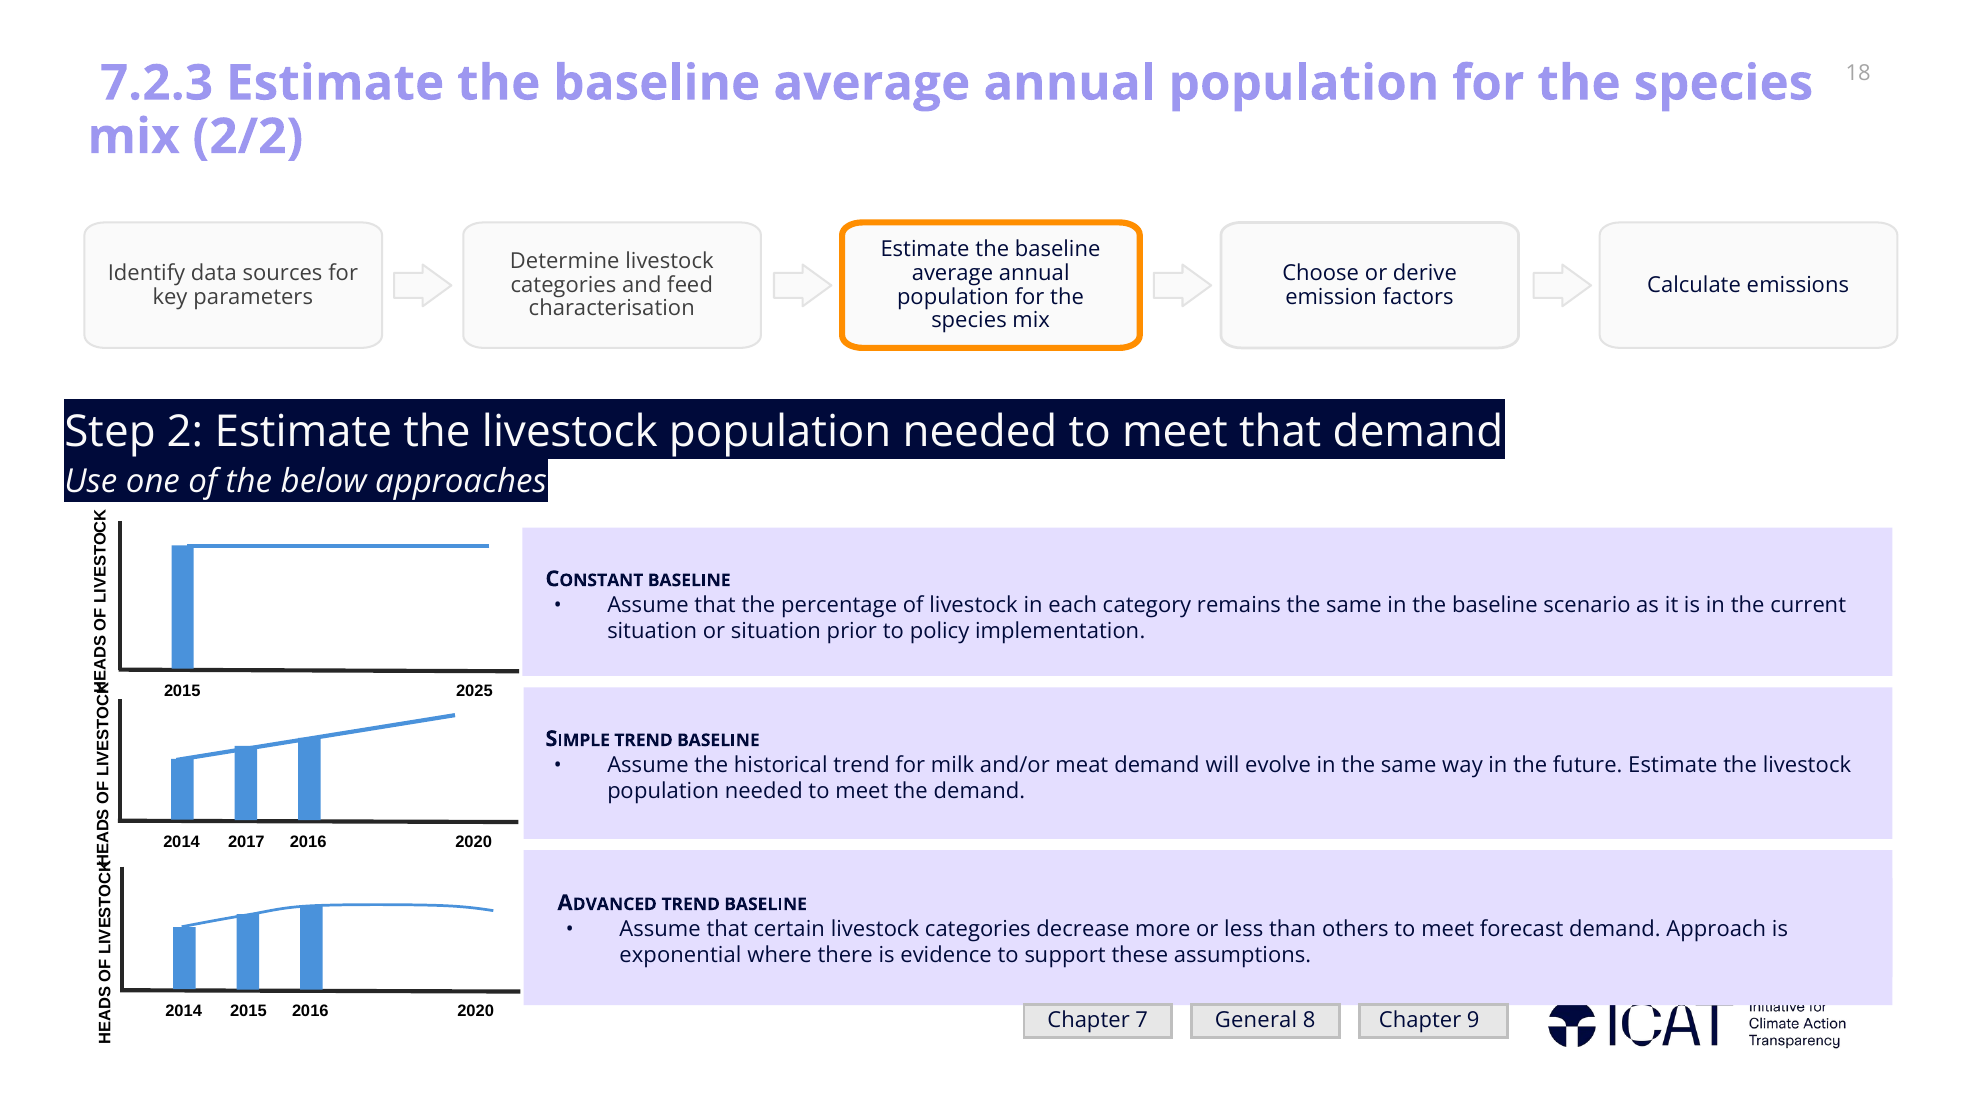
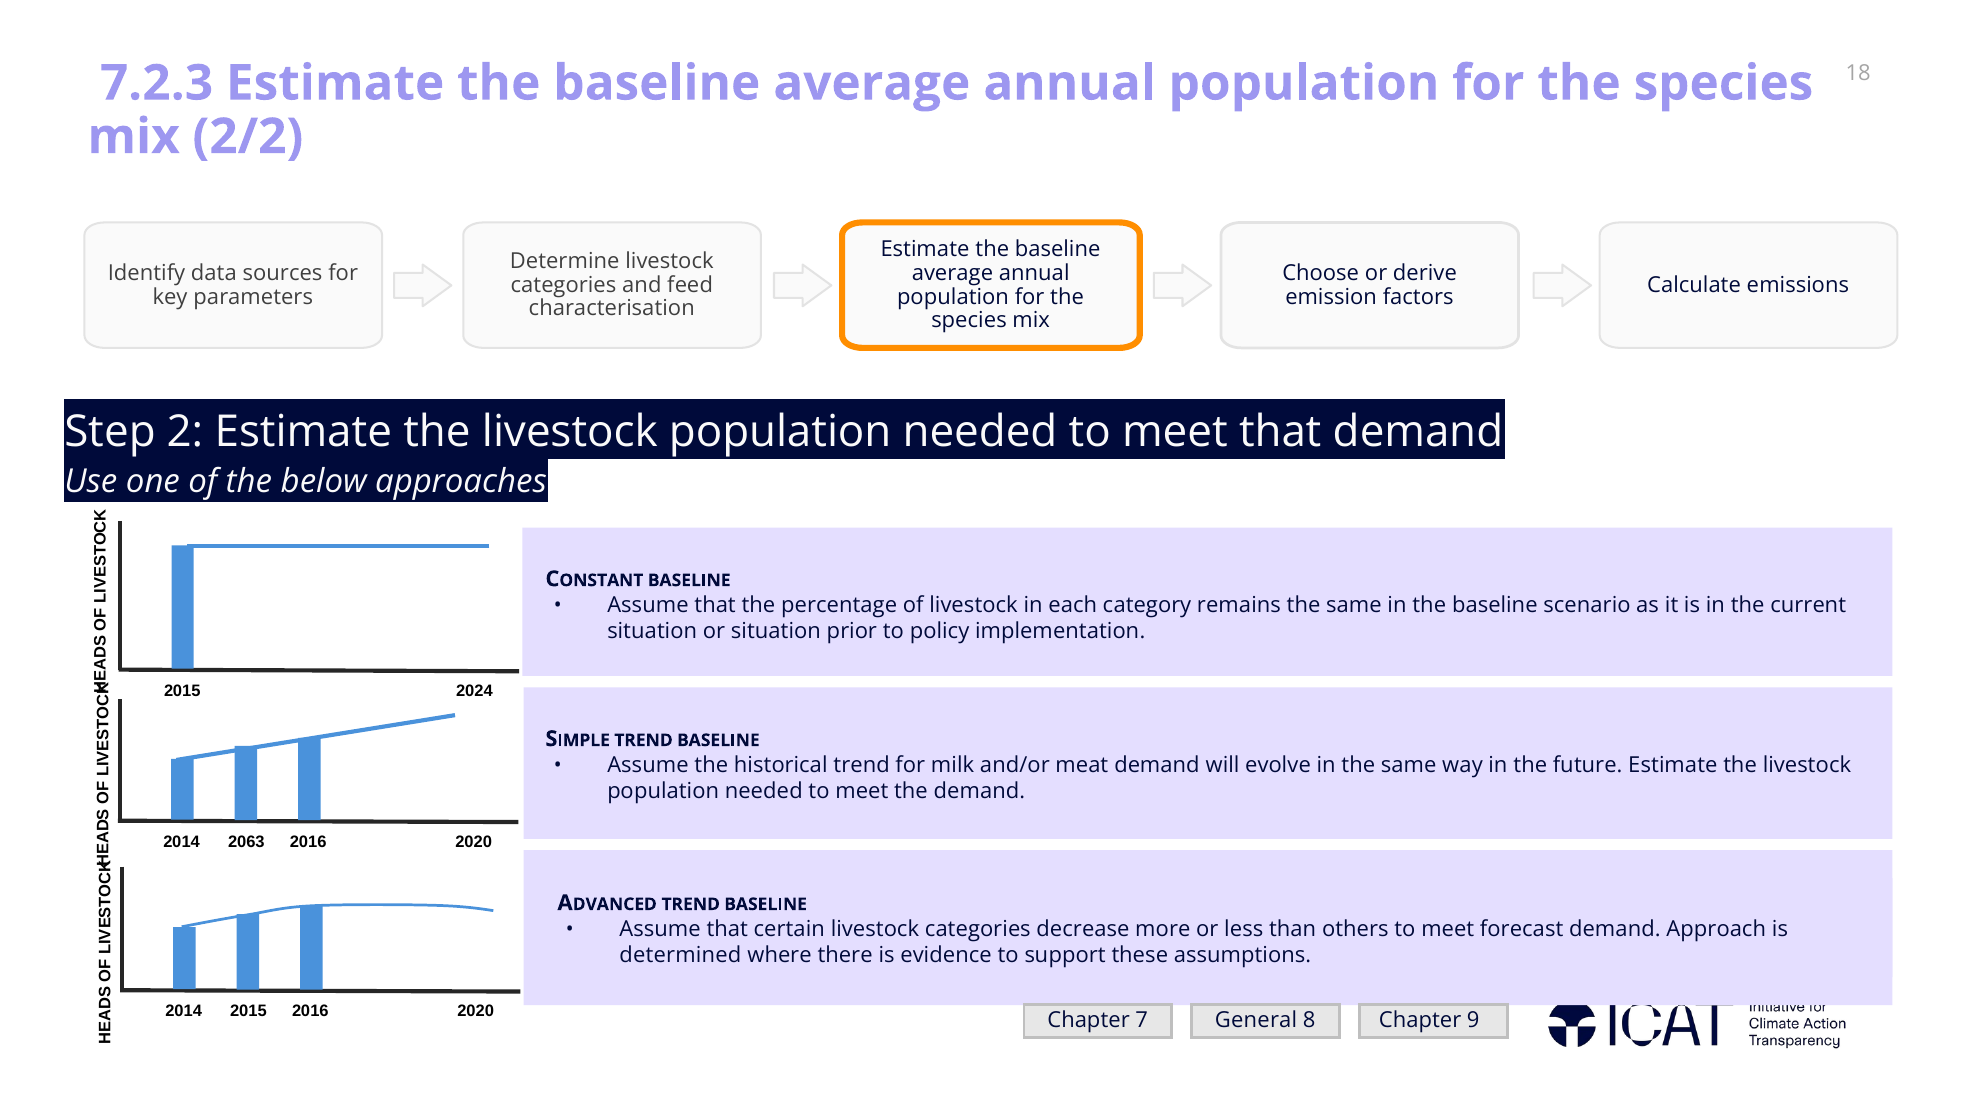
2025: 2025 -> 2024
2017: 2017 -> 2063
exponential: exponential -> determined
